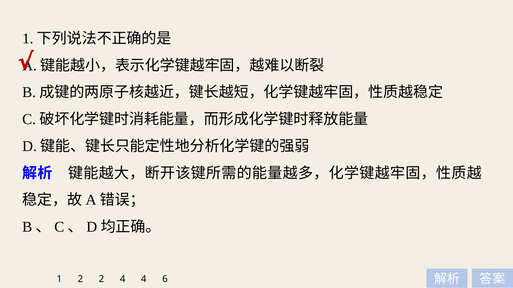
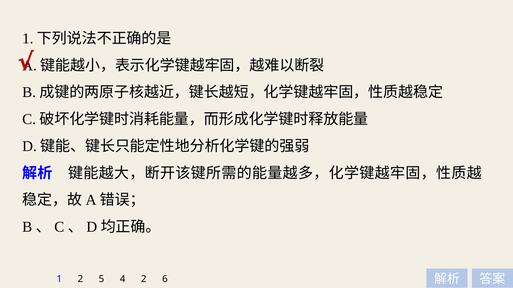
2 2: 2 -> 5
4 4: 4 -> 2
